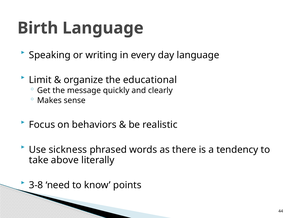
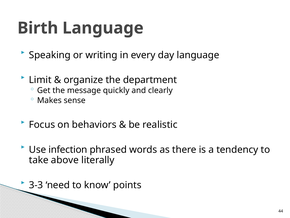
educational: educational -> department
sickness: sickness -> infection
3-8: 3-8 -> 3-3
